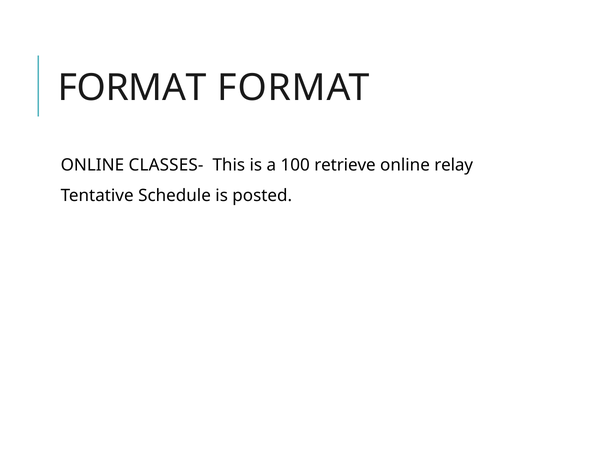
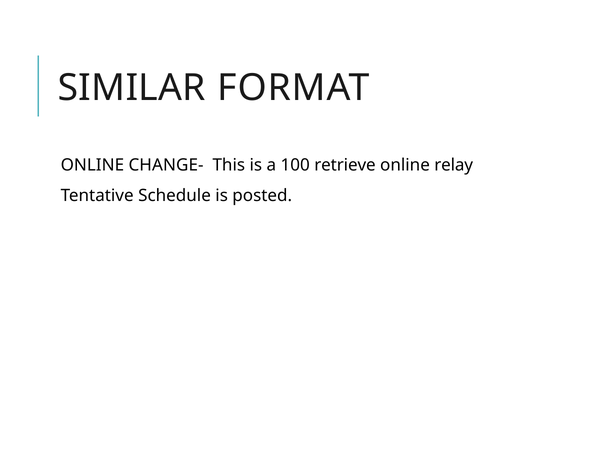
FORMAT at (132, 88): FORMAT -> SIMILAR
CLASSES-: CLASSES- -> CHANGE-
